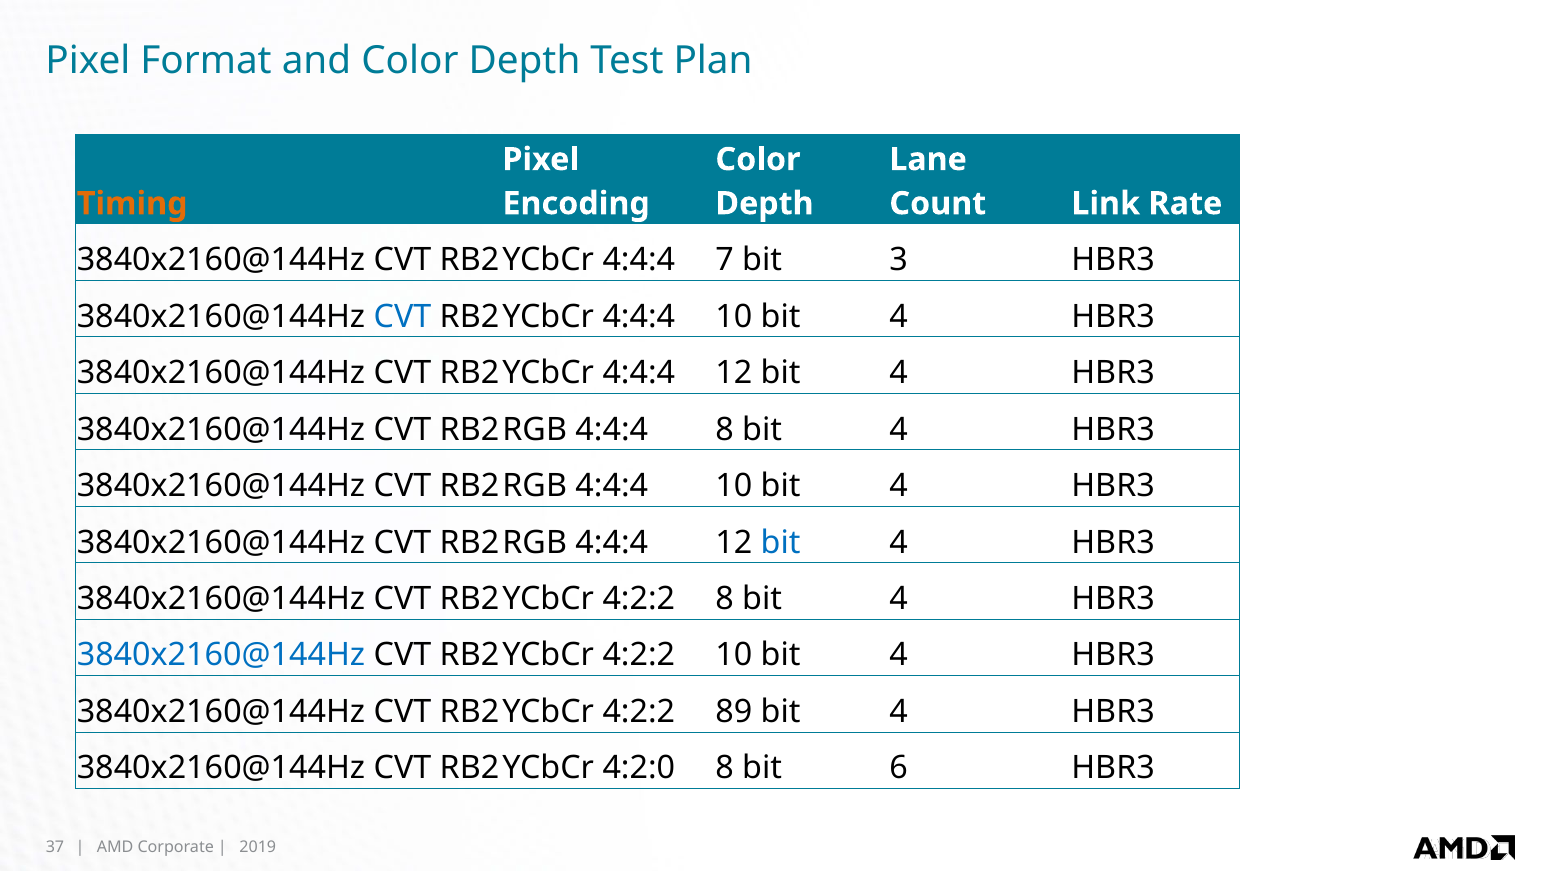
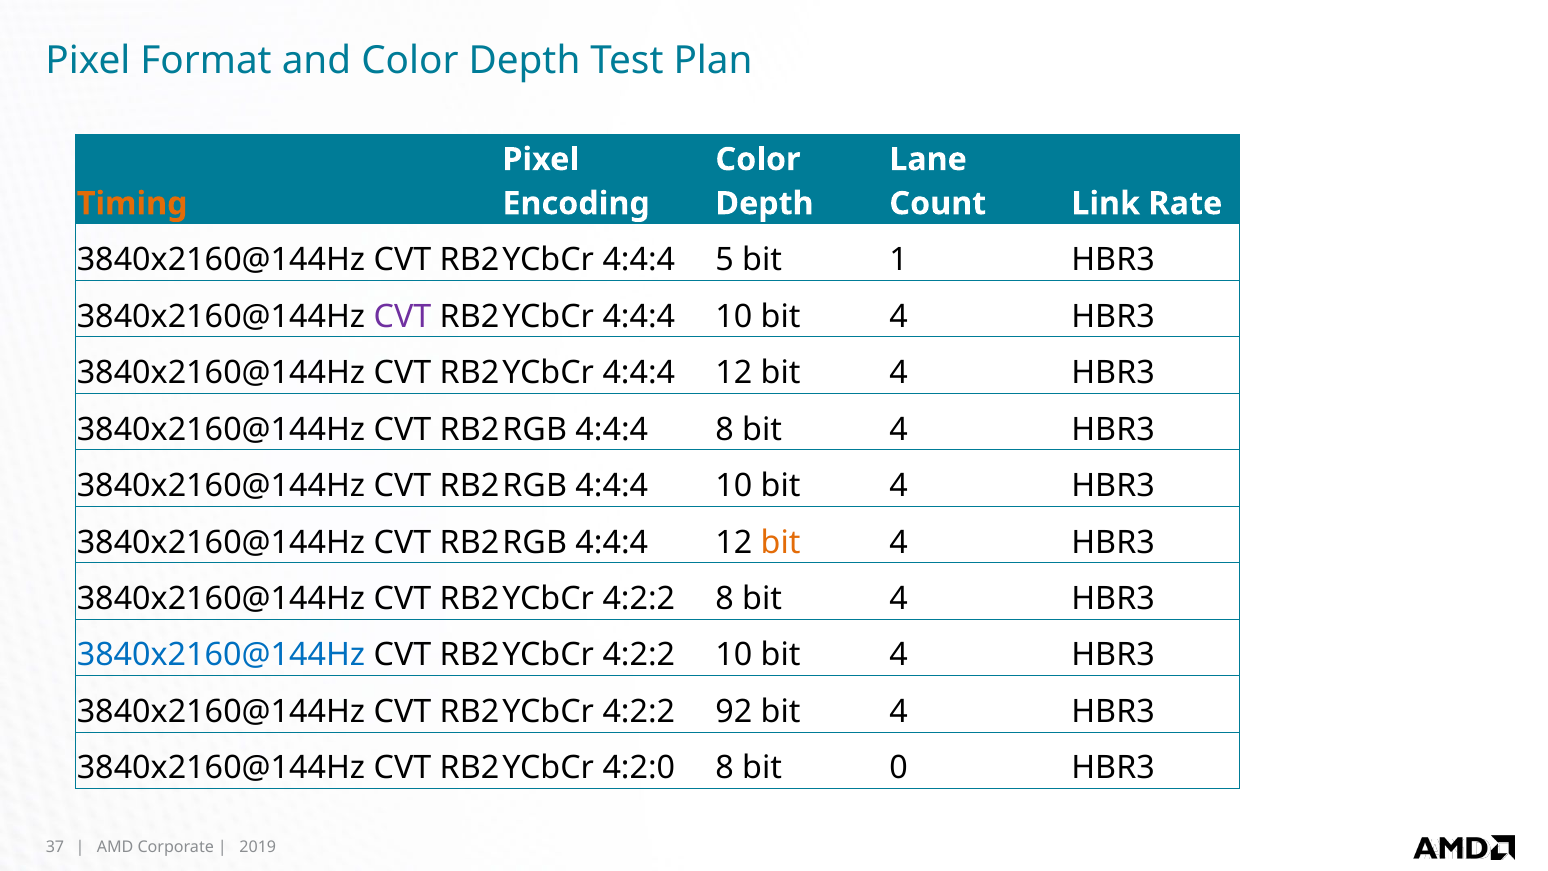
7: 7 -> 5
3: 3 -> 1
CVT at (402, 316) colour: blue -> purple
bit at (781, 542) colour: blue -> orange
89: 89 -> 92
6: 6 -> 0
